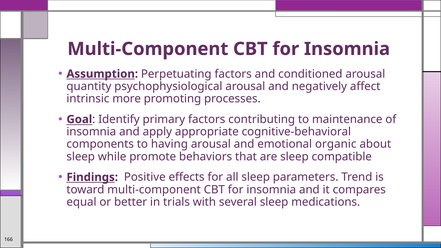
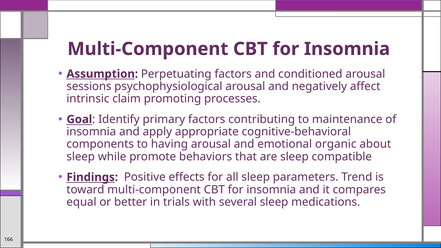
quantity: quantity -> sessions
more: more -> claim
